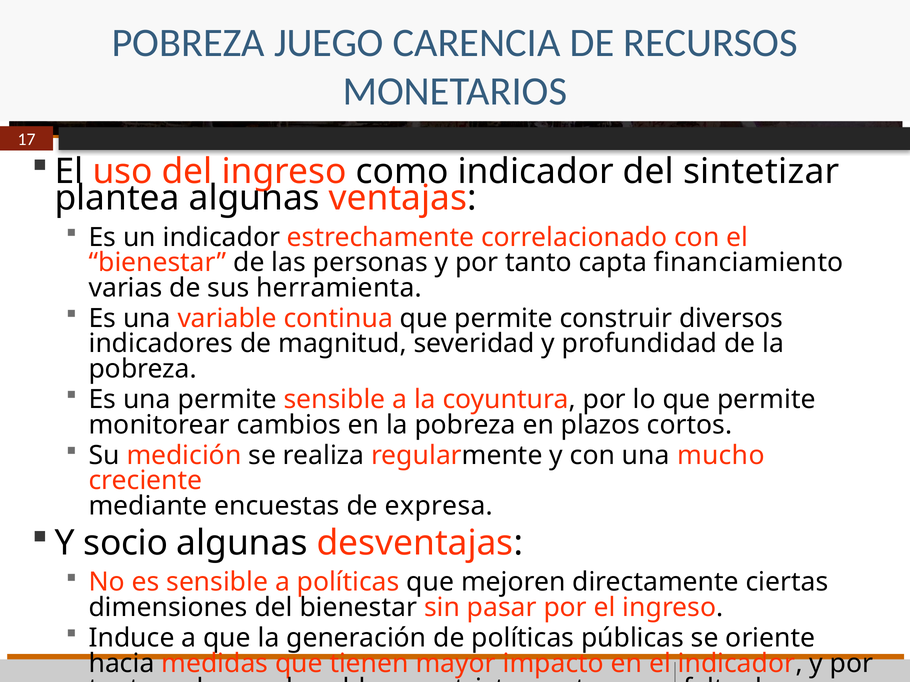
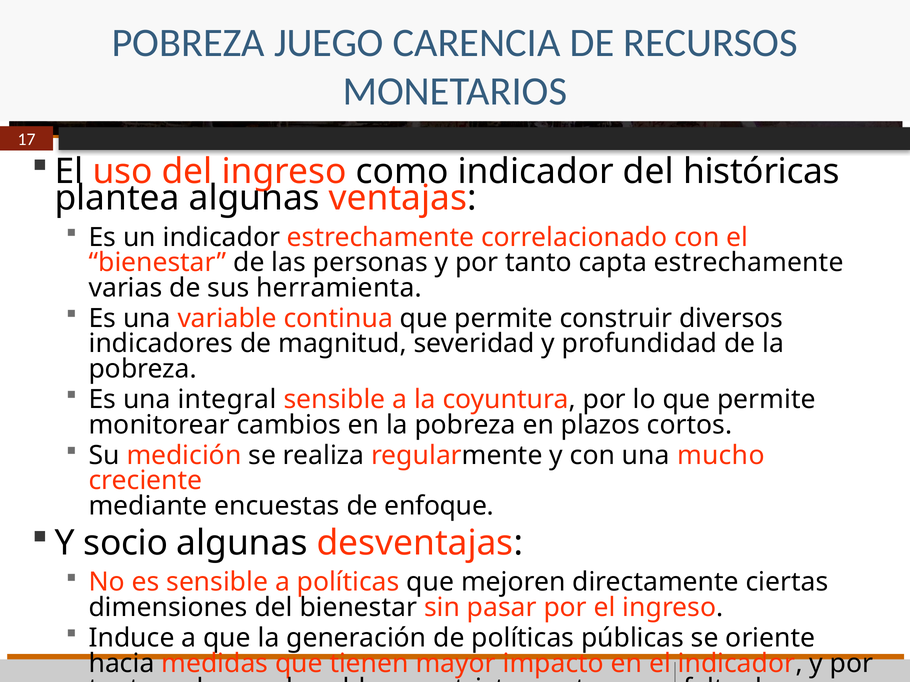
sintetizar: sintetizar -> históricas
capta financiamiento: financiamiento -> estrechamente
una permite: permite -> integral
expresa: expresa -> enfoque
